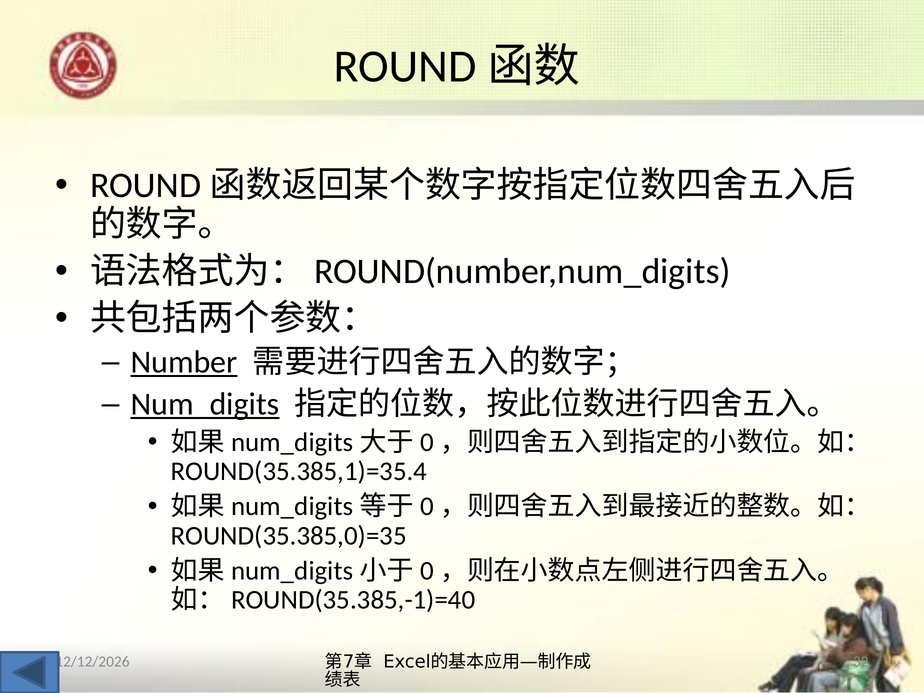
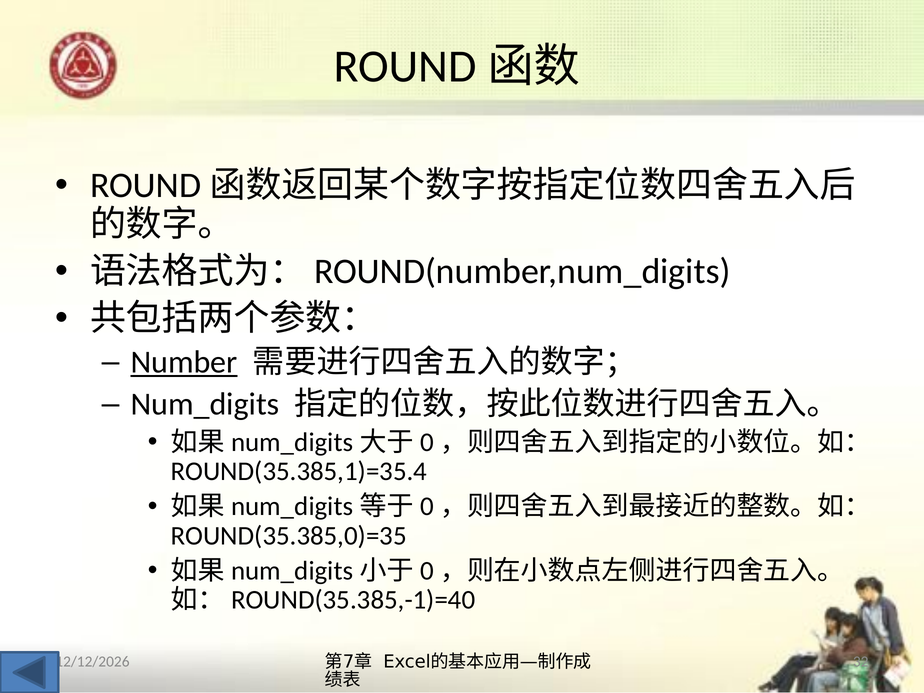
Num_digits underline: present -> none
